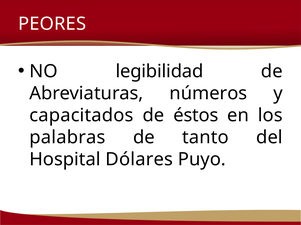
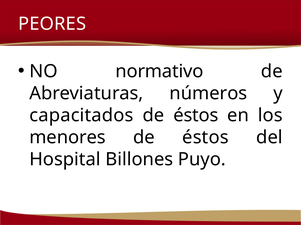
legibilidad: legibilidad -> normativo
palabras: palabras -> menores
tanto at (205, 138): tanto -> éstos
Dólares: Dólares -> Billones
